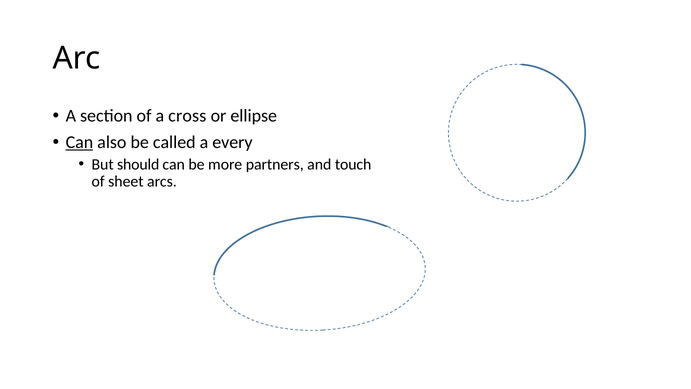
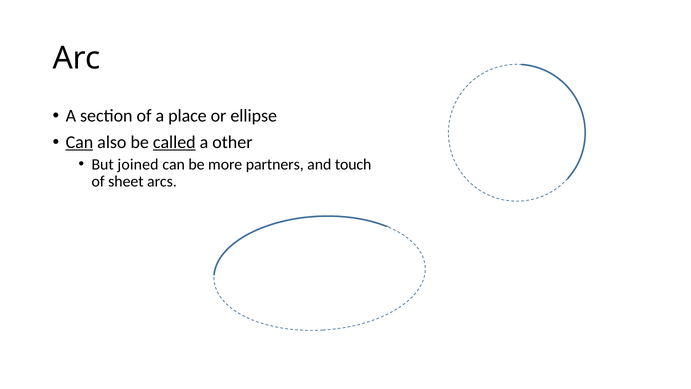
cross: cross -> place
called underline: none -> present
every: every -> other
should: should -> joined
